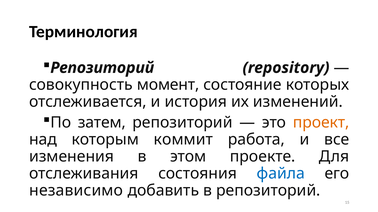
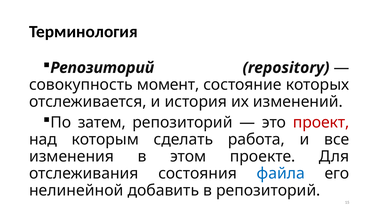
проект colour: orange -> red
коммит: коммит -> сделать
независимо: независимо -> нелинейной
